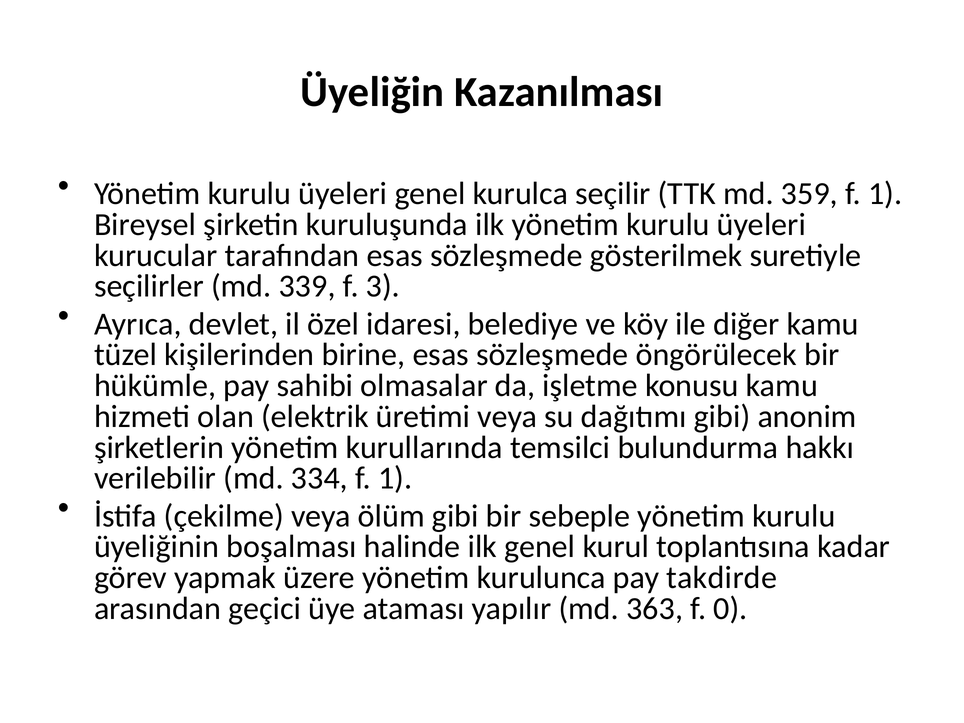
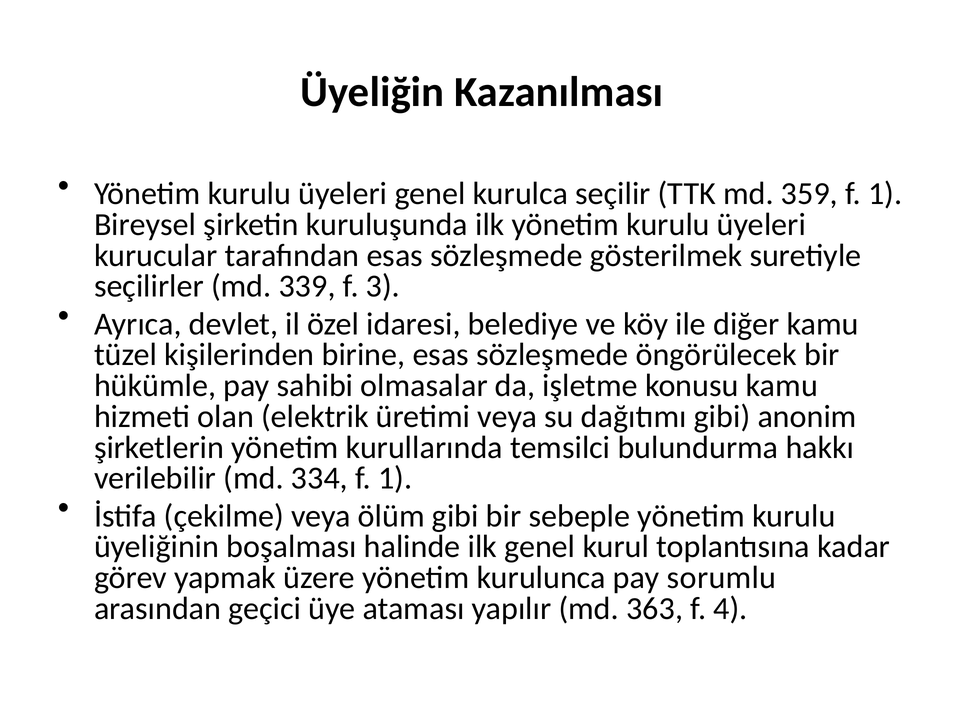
takdirde: takdirde -> sorumlu
0: 0 -> 4
